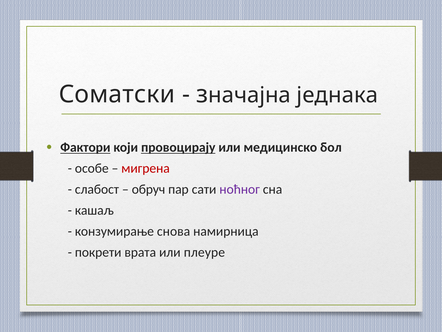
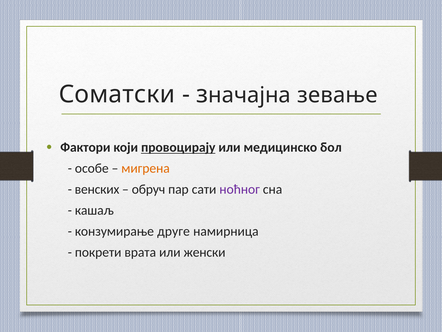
једнака: једнака -> зевање
Фактори underline: present -> none
мигрена colour: red -> orange
слaбoст: слaбoст -> венских
снова: снова -> друге
плеуре: плеуре -> жeнски
